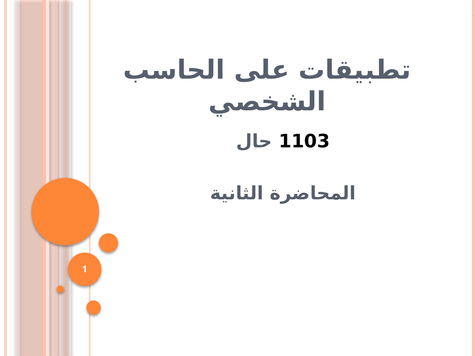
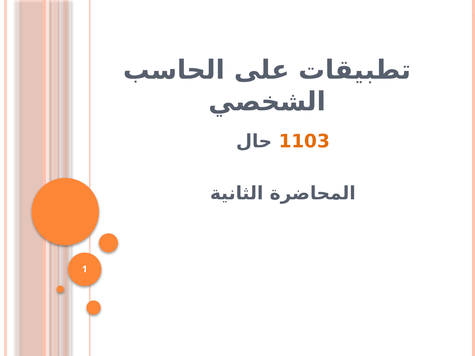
1103 colour: black -> orange
